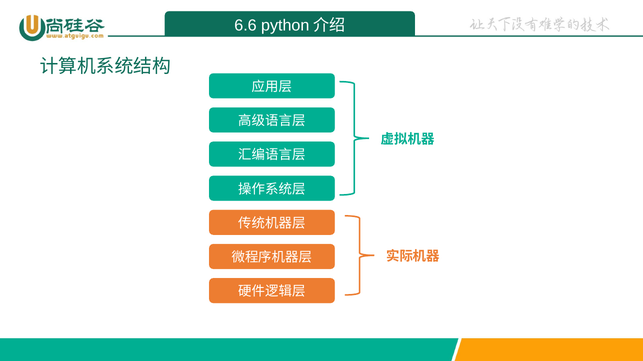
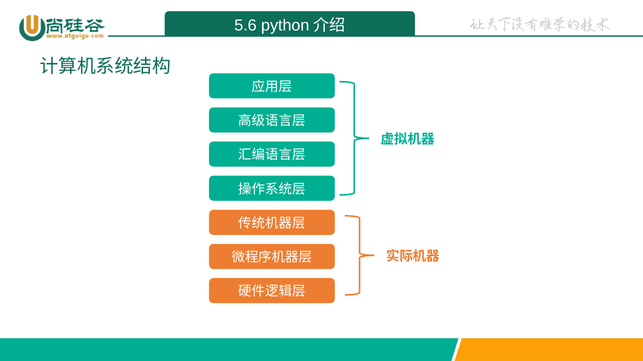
6.6: 6.6 -> 5.6
